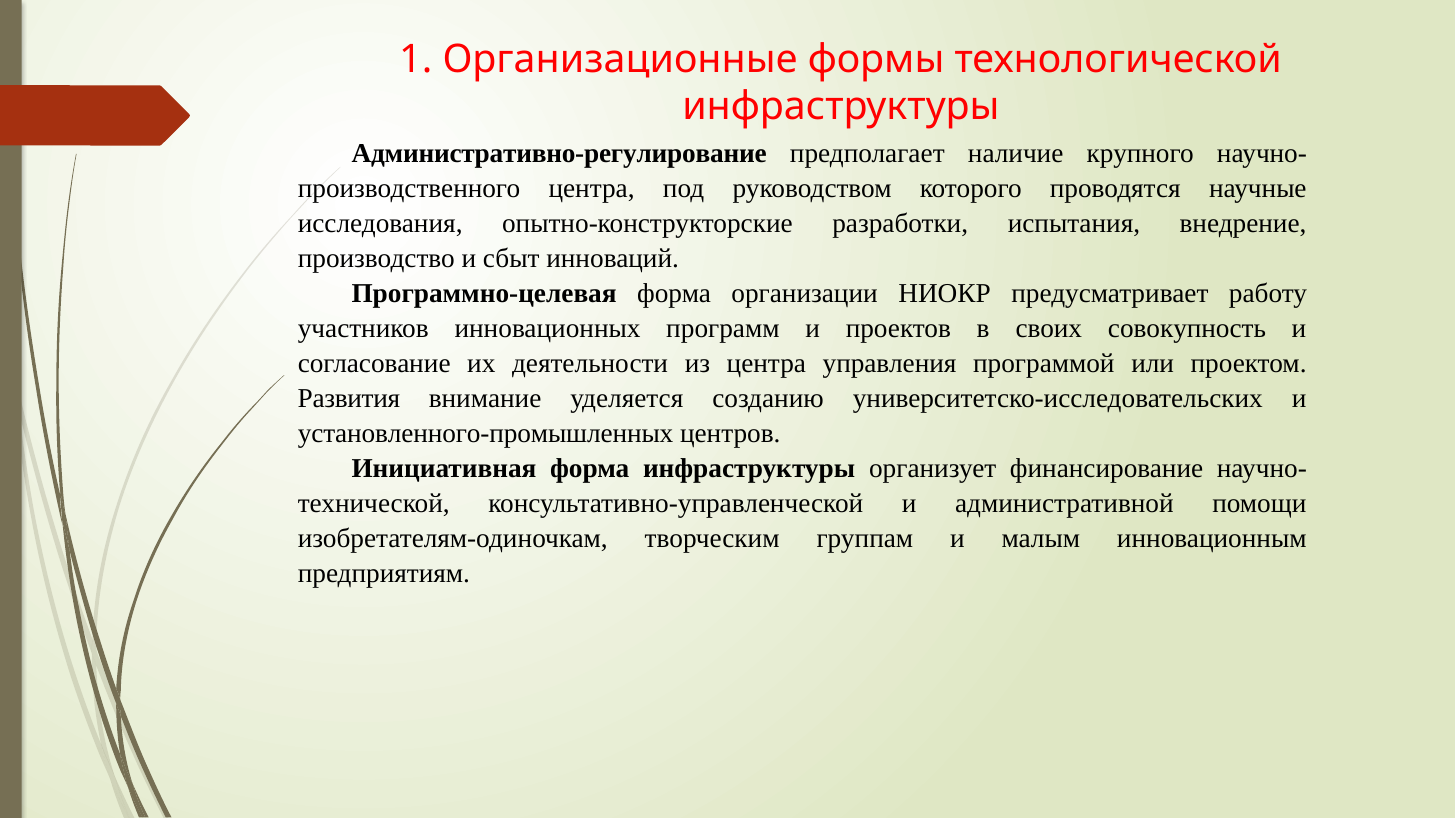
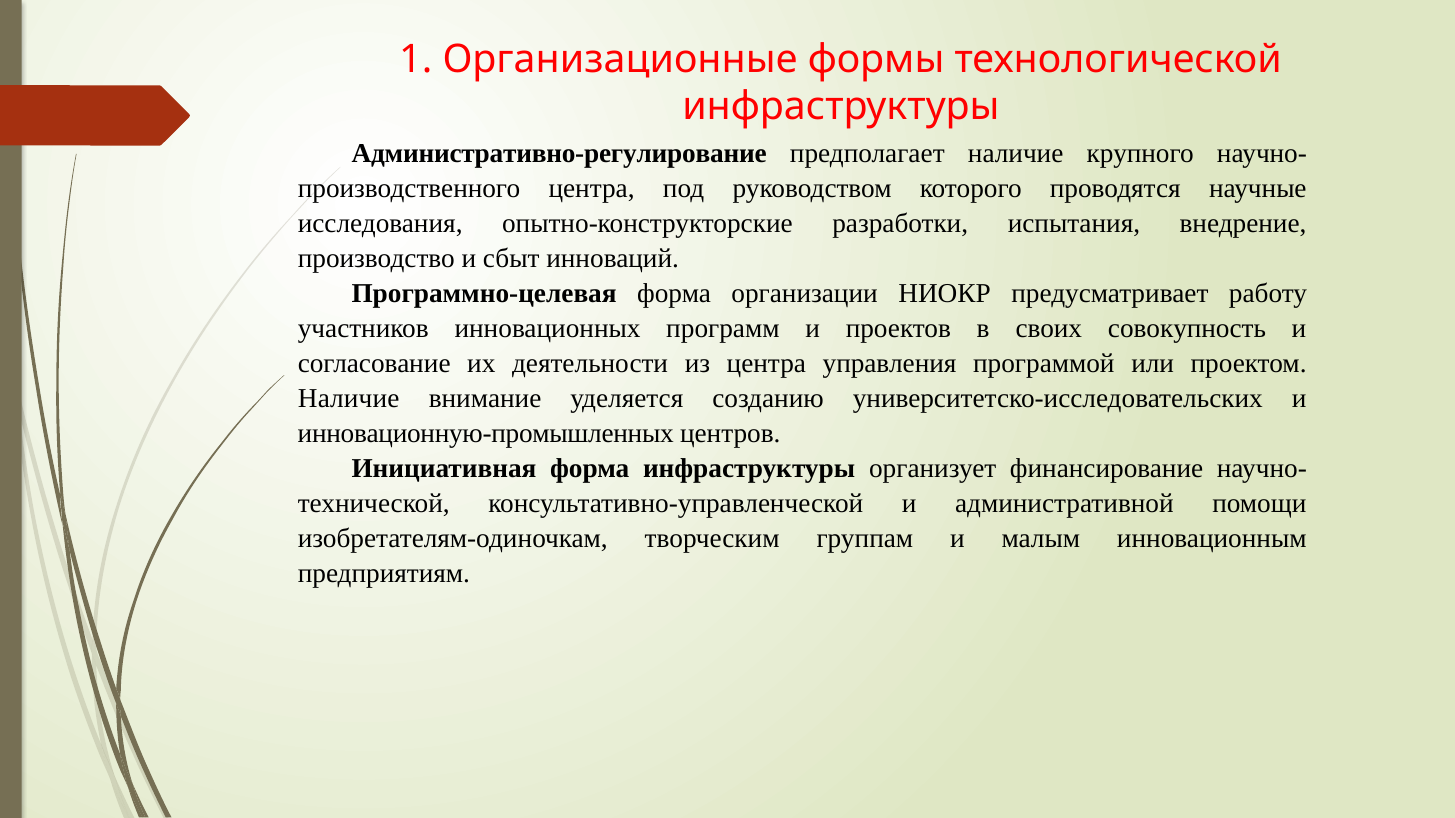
Развития at (349, 399): Развития -> Наличие
установленного-промышленных: установленного-промышленных -> инновационную-промышленных
